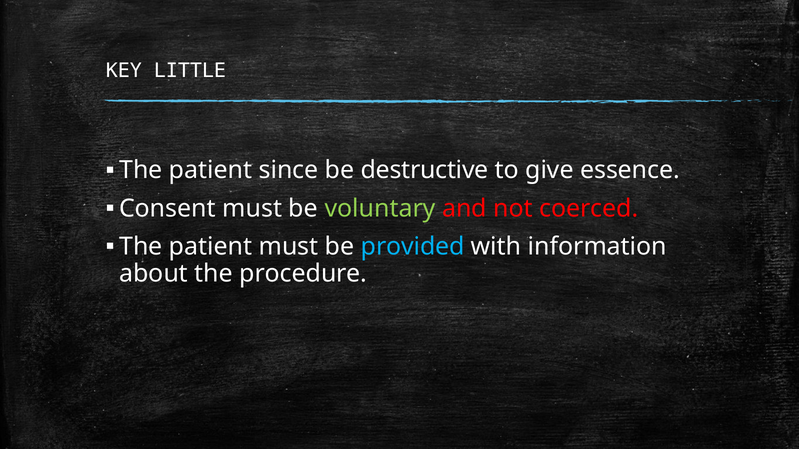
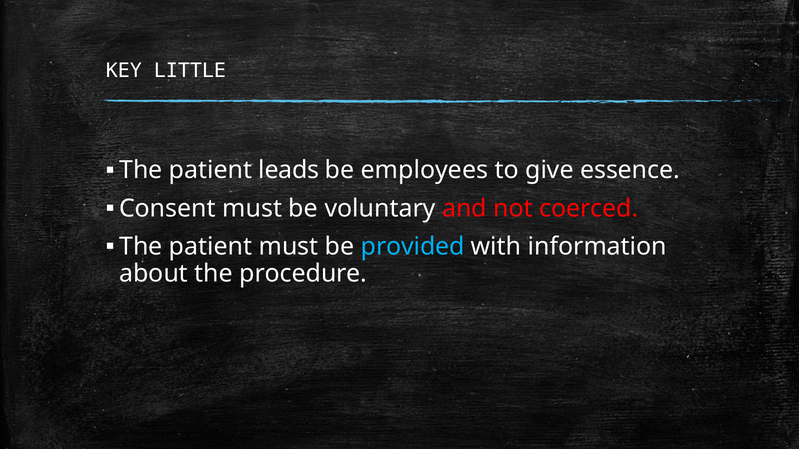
since: since -> leads
destructive: destructive -> employees
voluntary colour: light green -> white
